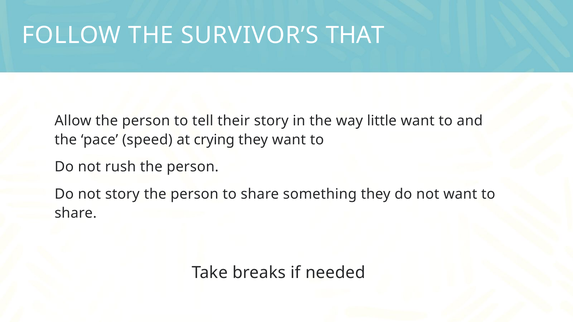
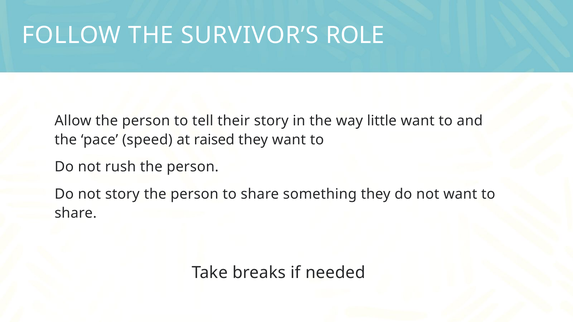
THAT: THAT -> ROLE
crying: crying -> raised
